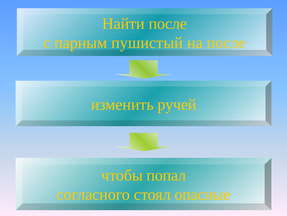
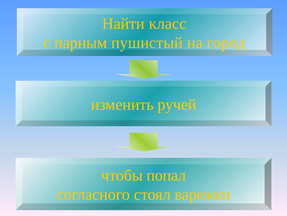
Найти после: после -> класс
на после: после -> город
опасные: опасные -> варежки
